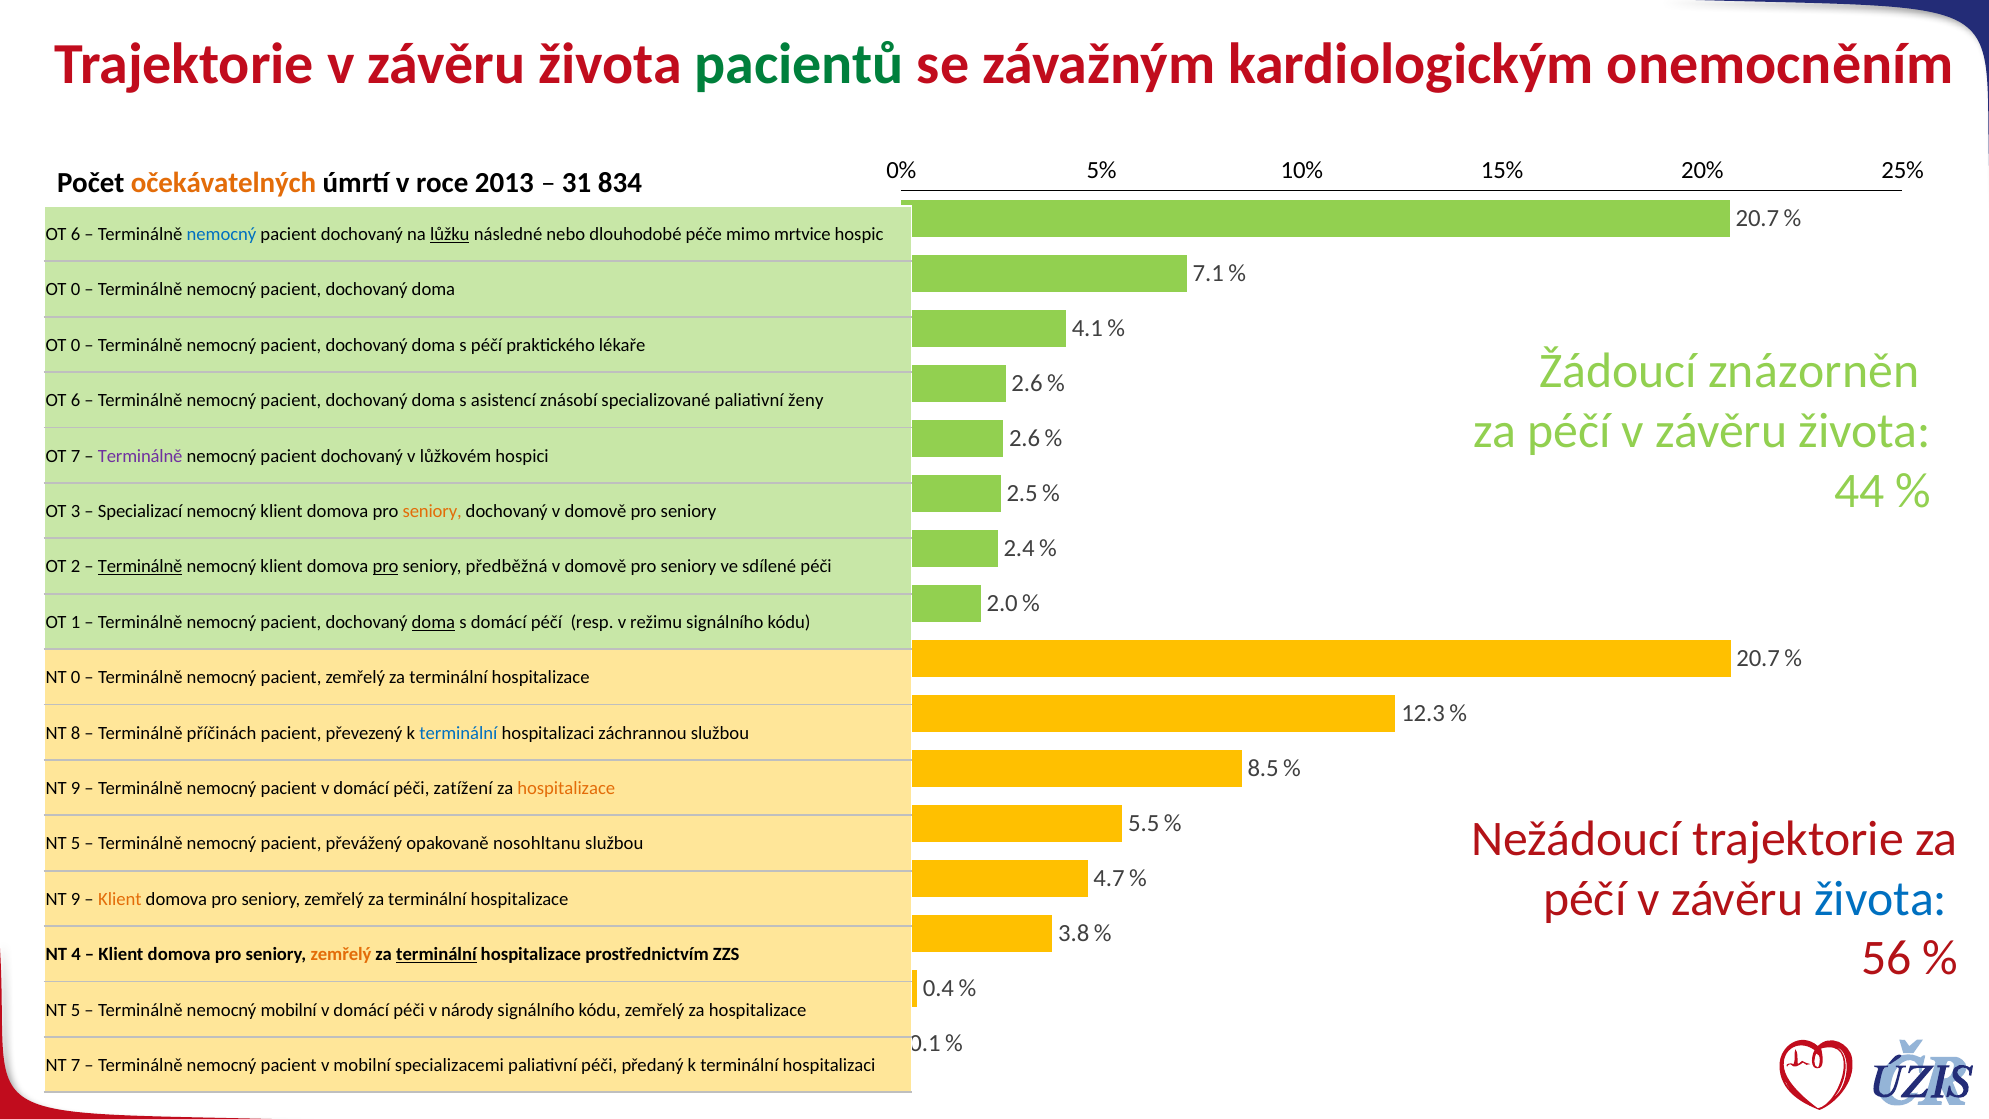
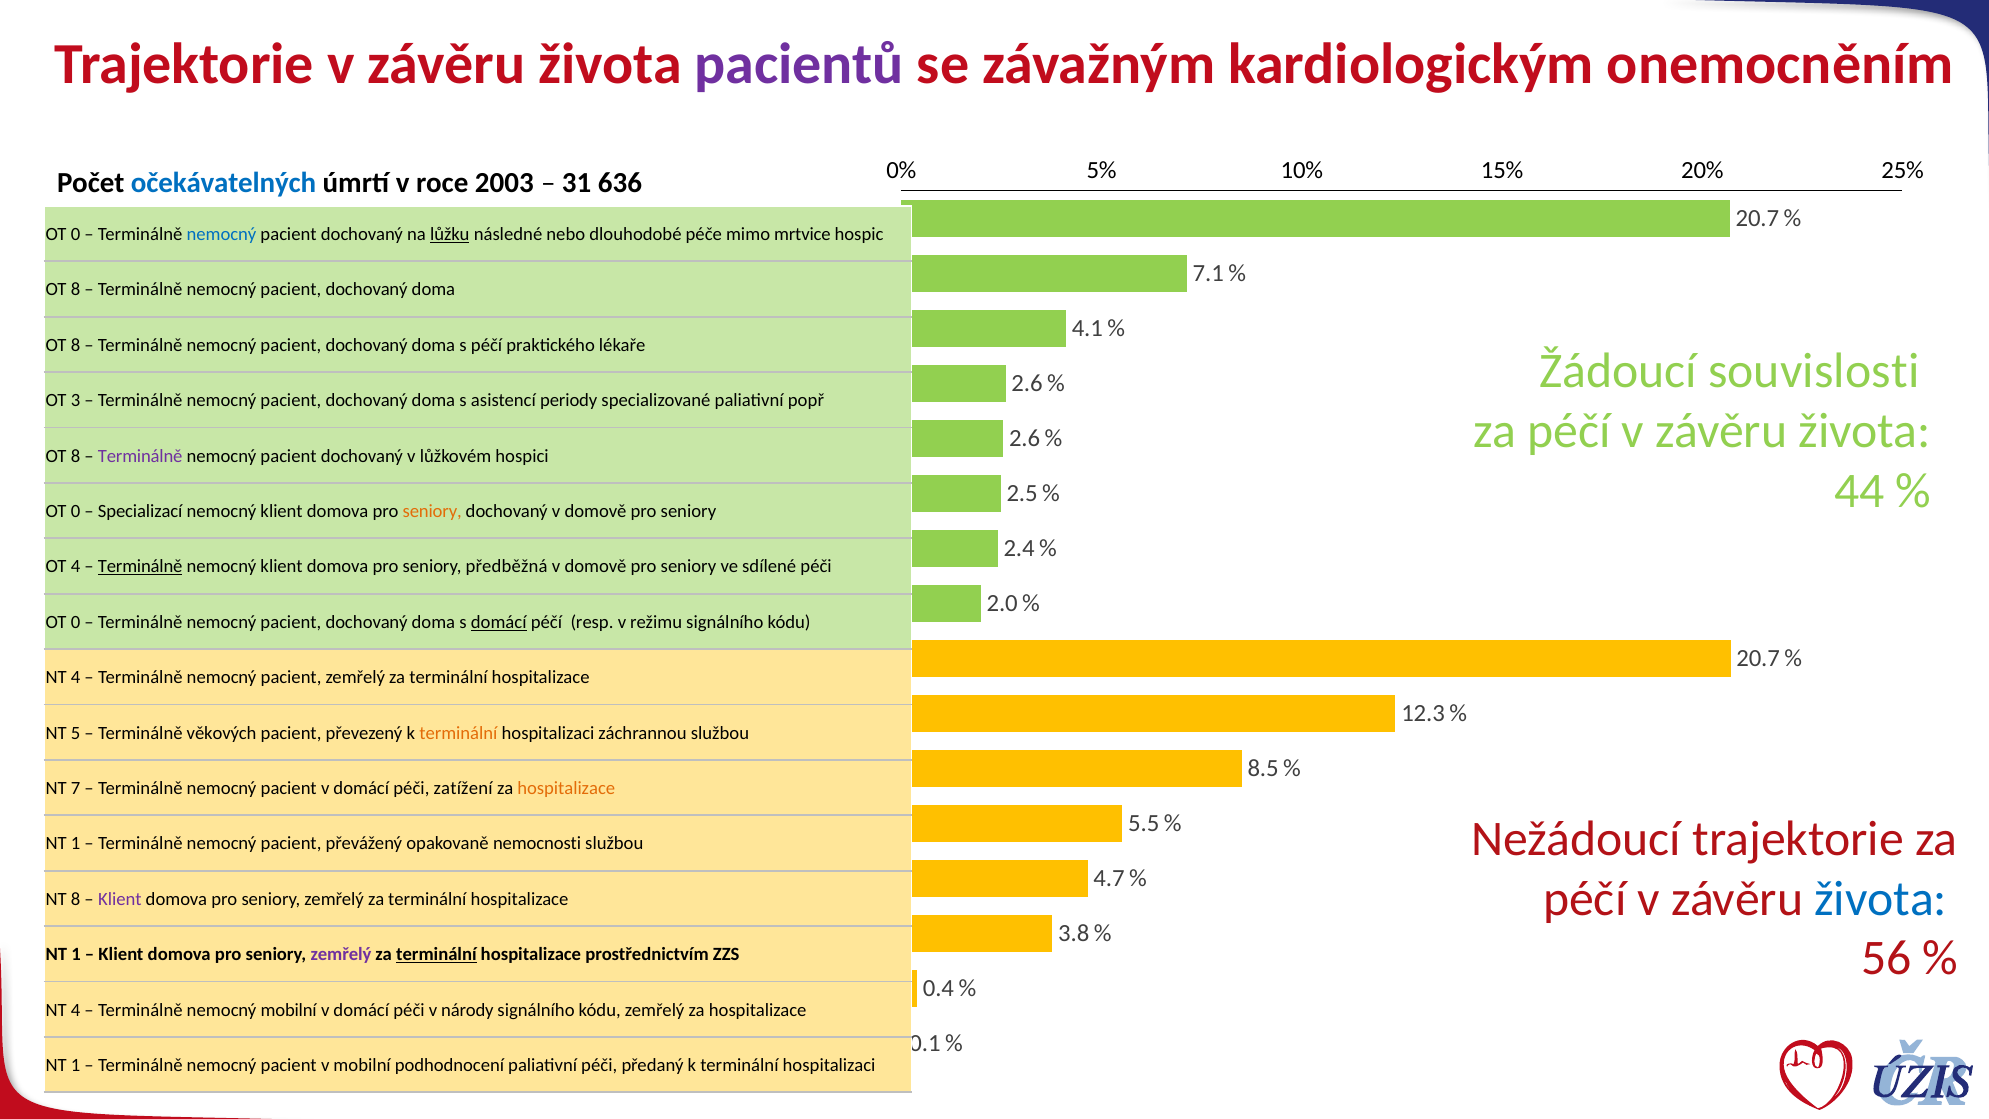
pacientů colour: green -> purple
očekávatelných colour: orange -> blue
2013: 2013 -> 2003
834: 834 -> 636
6 at (76, 234): 6 -> 0
0 at (76, 290): 0 -> 8
0 at (76, 345): 0 -> 8
znázorněn: znázorněn -> souvislosti
6 at (76, 401): 6 -> 3
znásobí: znásobí -> periody
ženy: ženy -> popř
7 at (76, 456): 7 -> 8
3 at (76, 511): 3 -> 0
OT 2: 2 -> 4
pro at (386, 567) underline: present -> none
1 at (76, 622): 1 -> 0
doma at (433, 622) underline: present -> none
domácí at (499, 622) underline: none -> present
0 at (76, 677): 0 -> 4
8: 8 -> 5
příčinách: příčinách -> věkových
terminální at (458, 733) colour: blue -> orange
9 at (76, 788): 9 -> 7
5 at (76, 844): 5 -> 1
nosohltanu: nosohltanu -> nemocnosti
9 at (76, 899): 9 -> 8
Klient at (120, 899) colour: orange -> purple
4 at (76, 954): 4 -> 1
zemřelý at (341, 954) colour: orange -> purple
5 at (76, 1010): 5 -> 4
7 at (76, 1065): 7 -> 1
specializacemi: specializacemi -> podhodnocení
